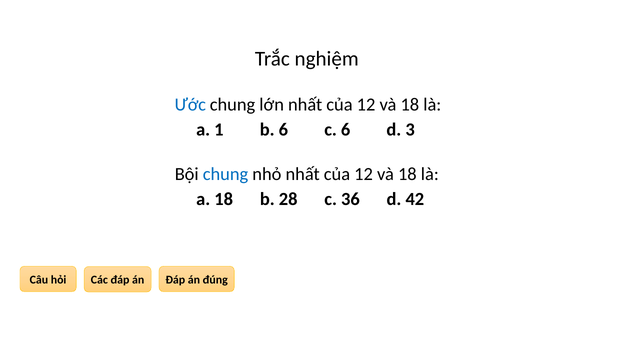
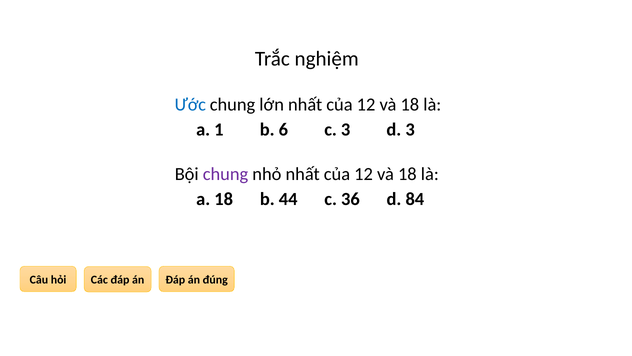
c 6: 6 -> 3
chung at (226, 174) colour: blue -> purple
28: 28 -> 44
42: 42 -> 84
